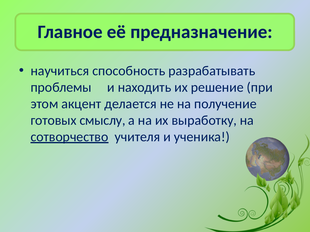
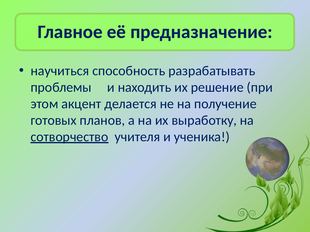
смыслу: смыслу -> планов
